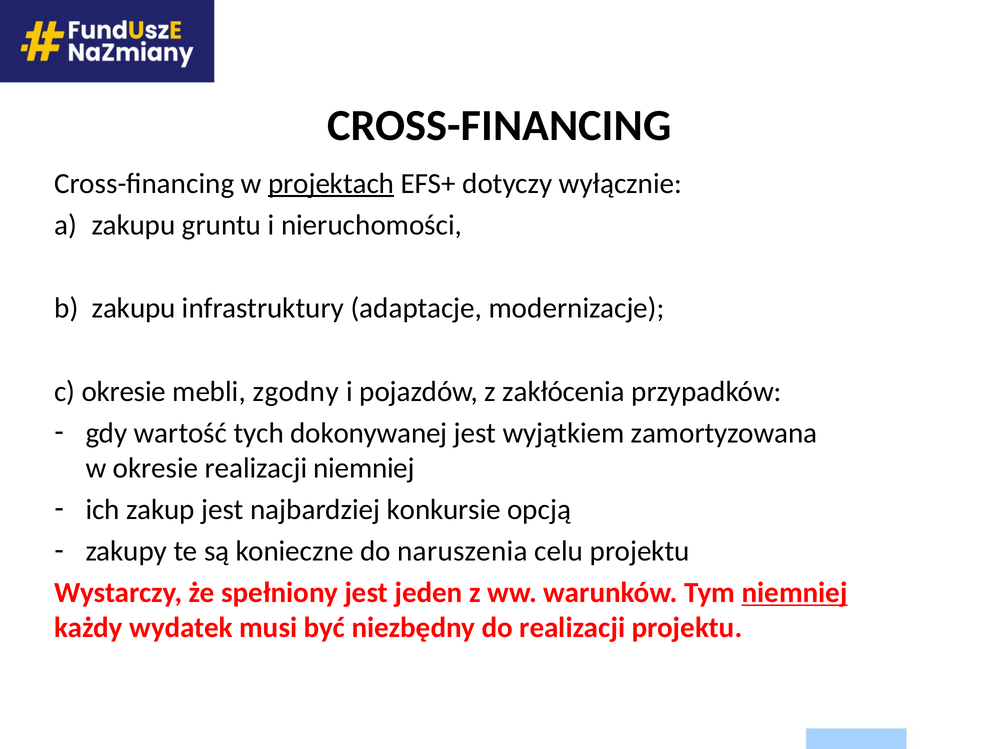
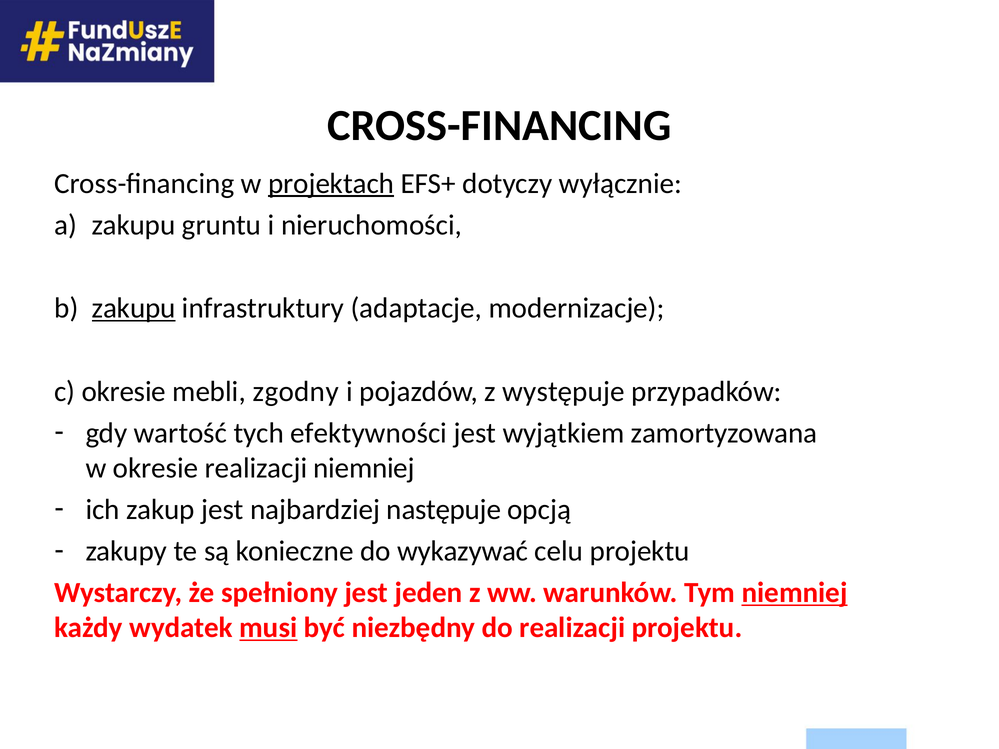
zakupu at (134, 308) underline: none -> present
zakłócenia: zakłócenia -> występuje
dokonywanej: dokonywanej -> efektywności
konkursie: konkursie -> następuje
naruszenia: naruszenia -> wykazywać
musi underline: none -> present
